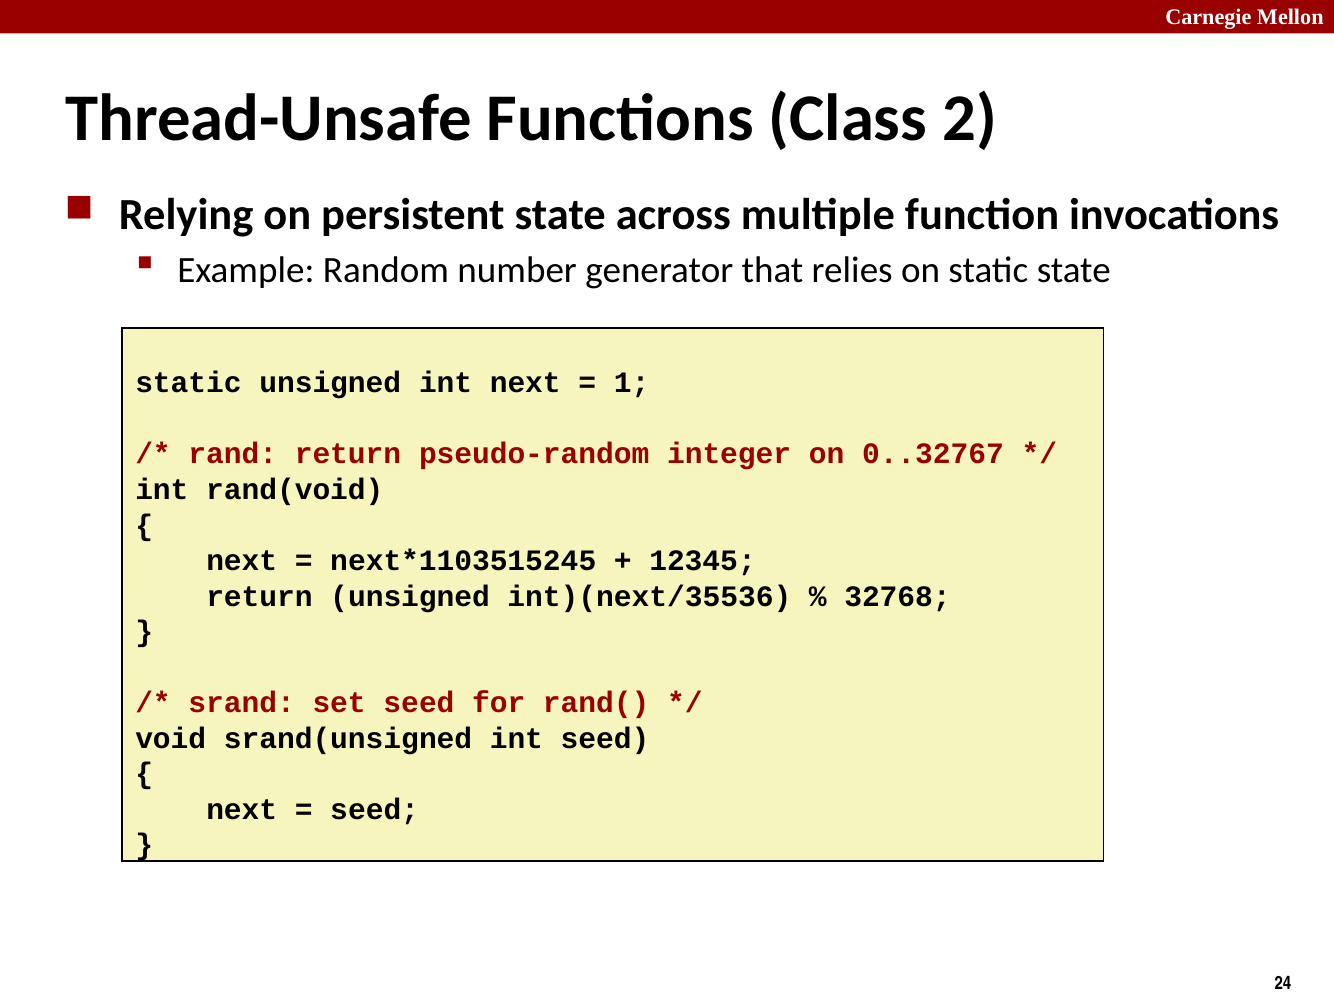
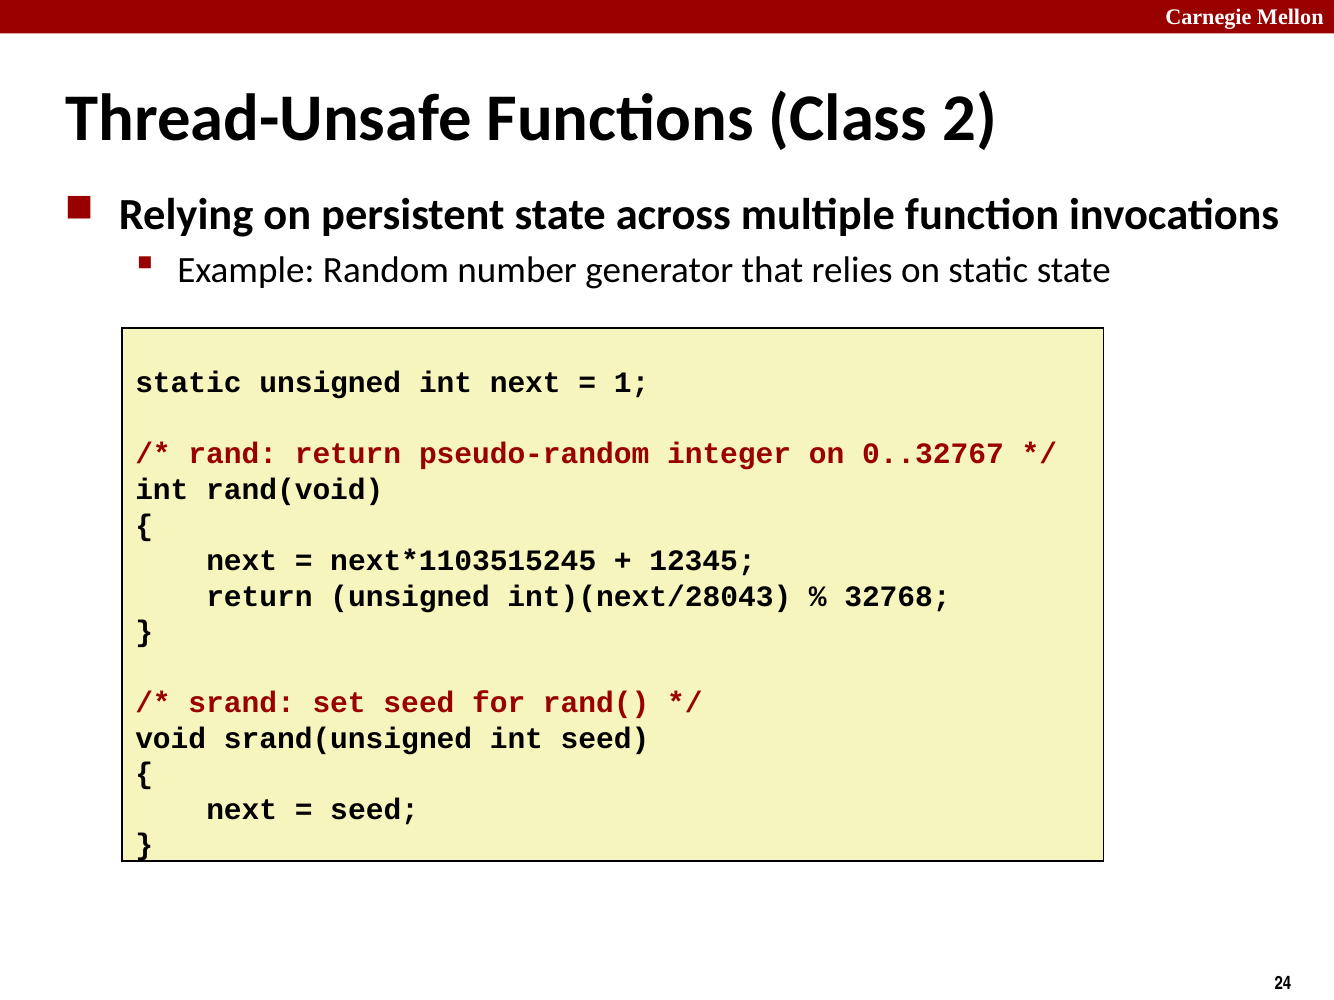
int)(next/35536: int)(next/35536 -> int)(next/28043
